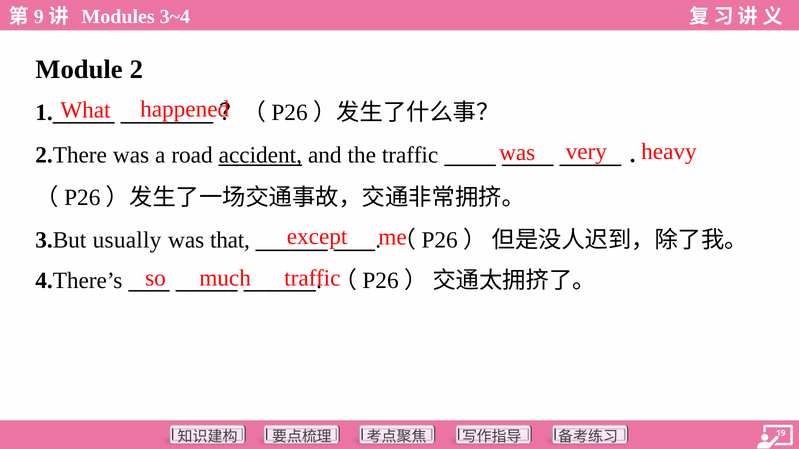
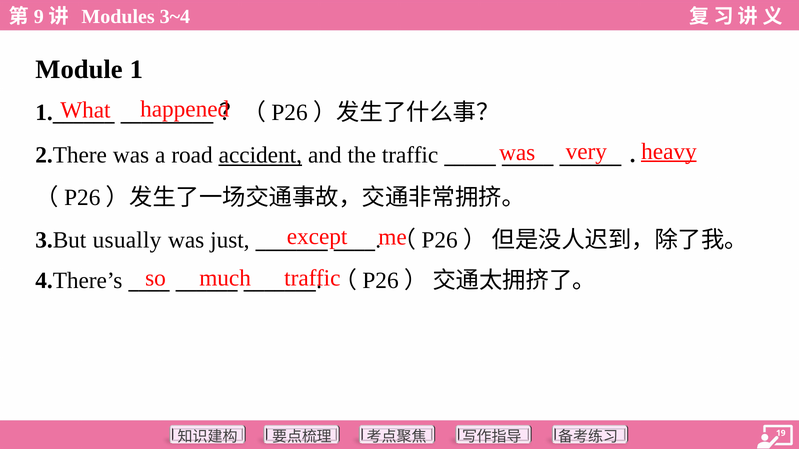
Module 2: 2 -> 1
heavy underline: none -> present
that: that -> just
